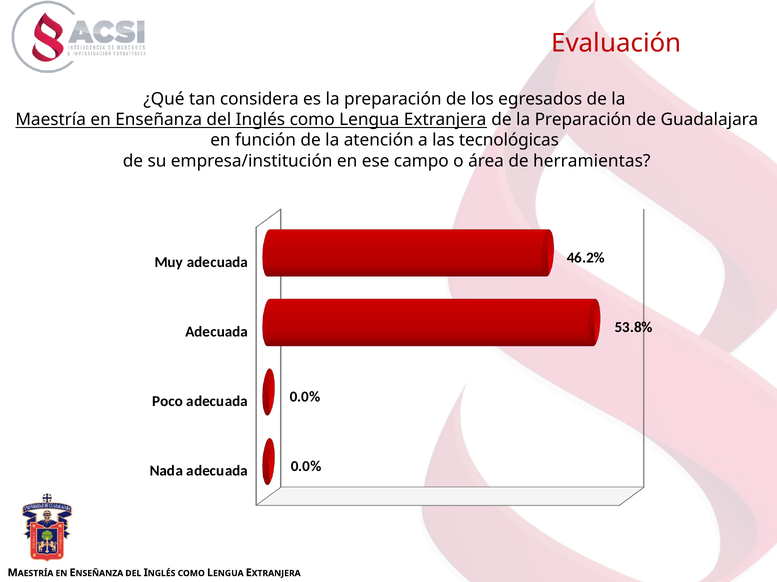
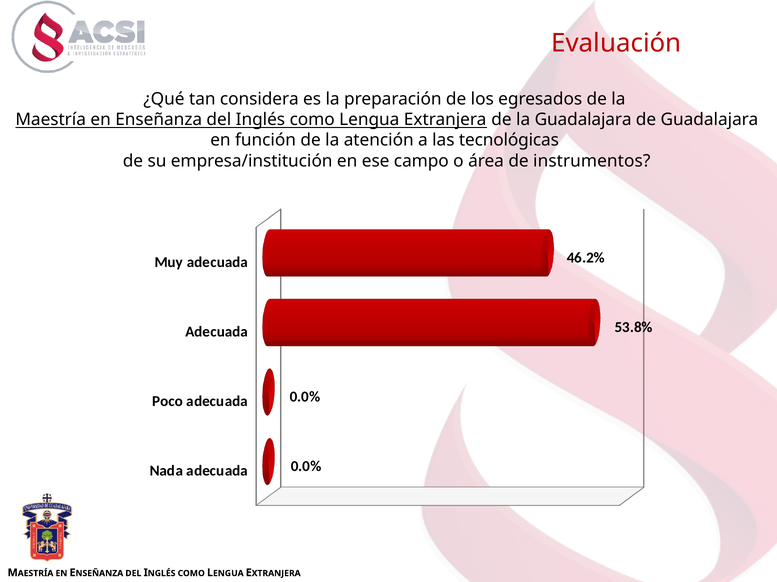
de la Preparación: Preparación -> Guadalajara
herramientas: herramientas -> instrumentos
